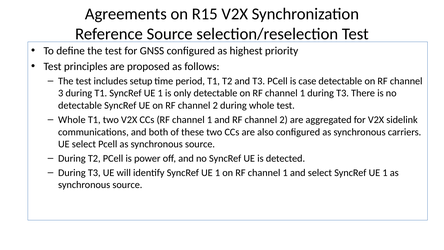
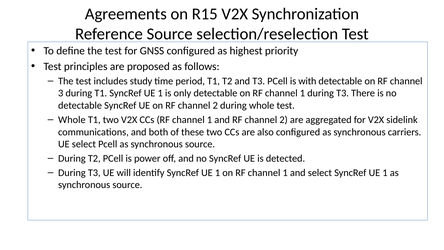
setup: setup -> study
case: case -> with
